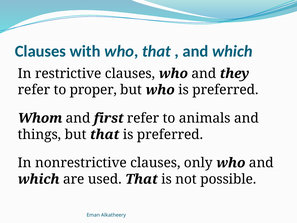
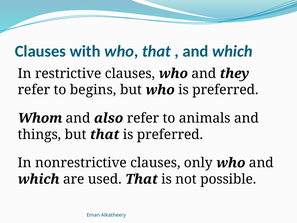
proper: proper -> begins
first: first -> also
